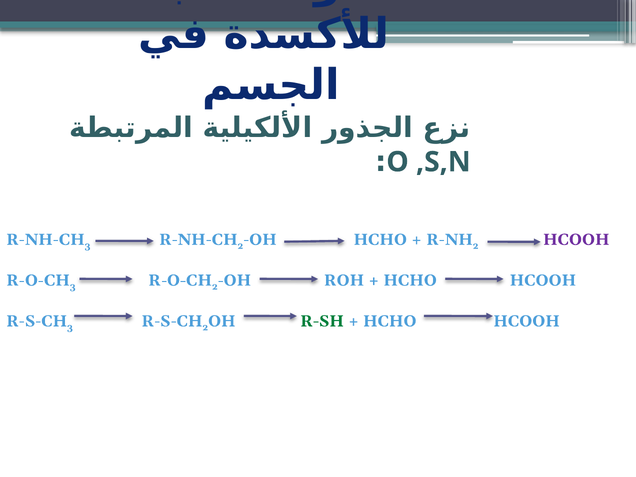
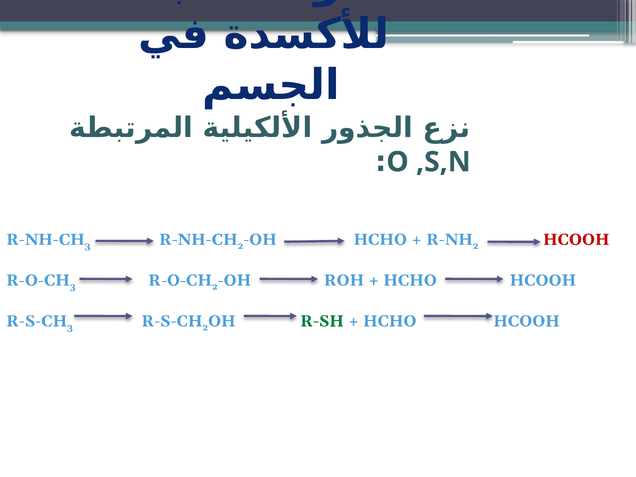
HCOOH at (576, 240) colour: purple -> red
